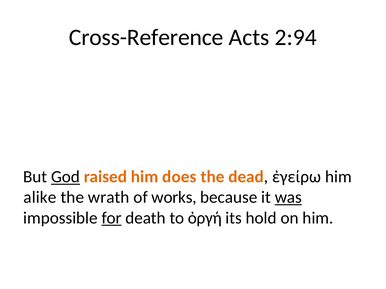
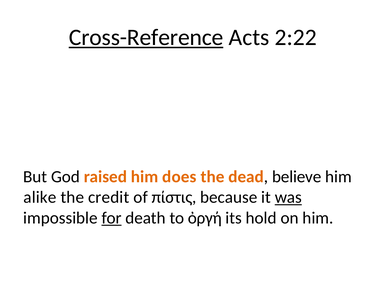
Cross-Reference underline: none -> present
2:94: 2:94 -> 2:22
God underline: present -> none
ἐγείρω: ἐγείρω -> believe
wrath: wrath -> credit
works: works -> πίστις
